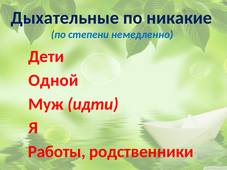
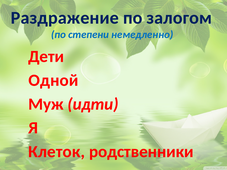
Дыхательные: Дыхательные -> Раздражение
никакие: никакие -> залогом
Работы: Работы -> Клеток
